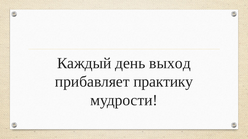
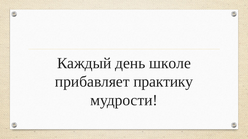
выход: выход -> школе
